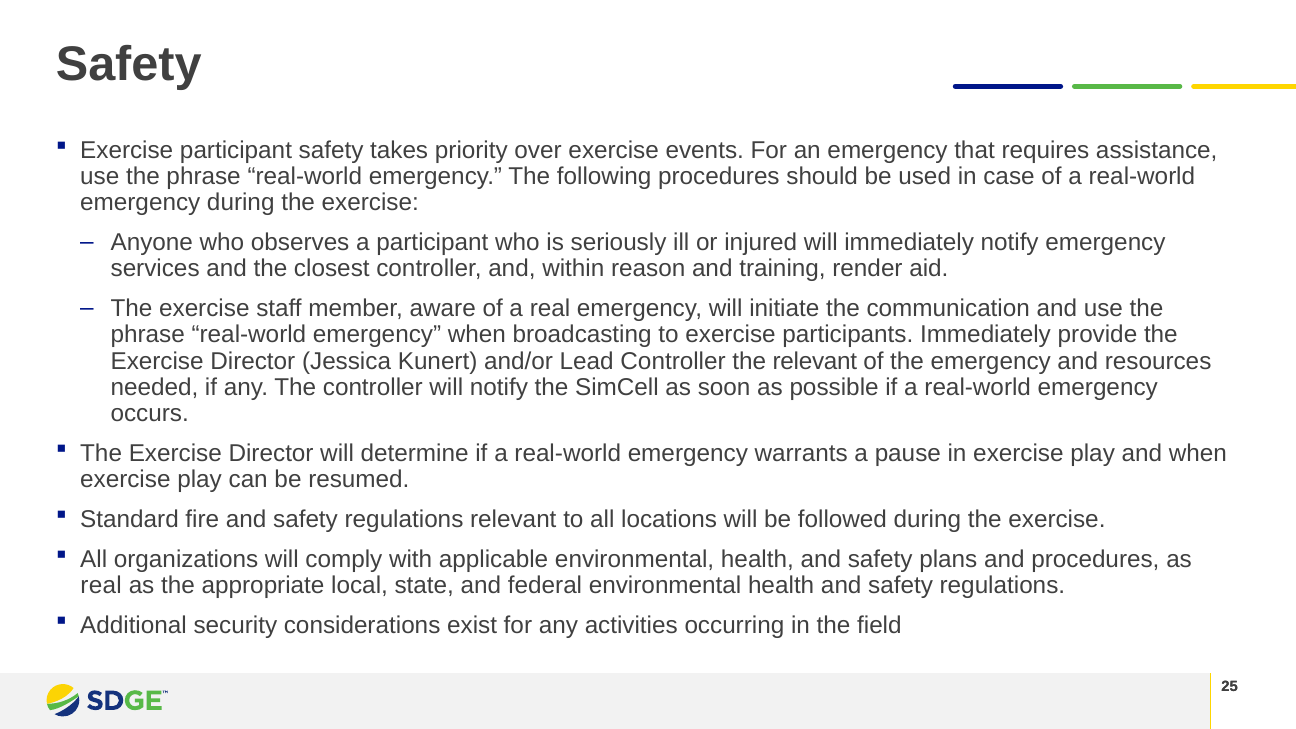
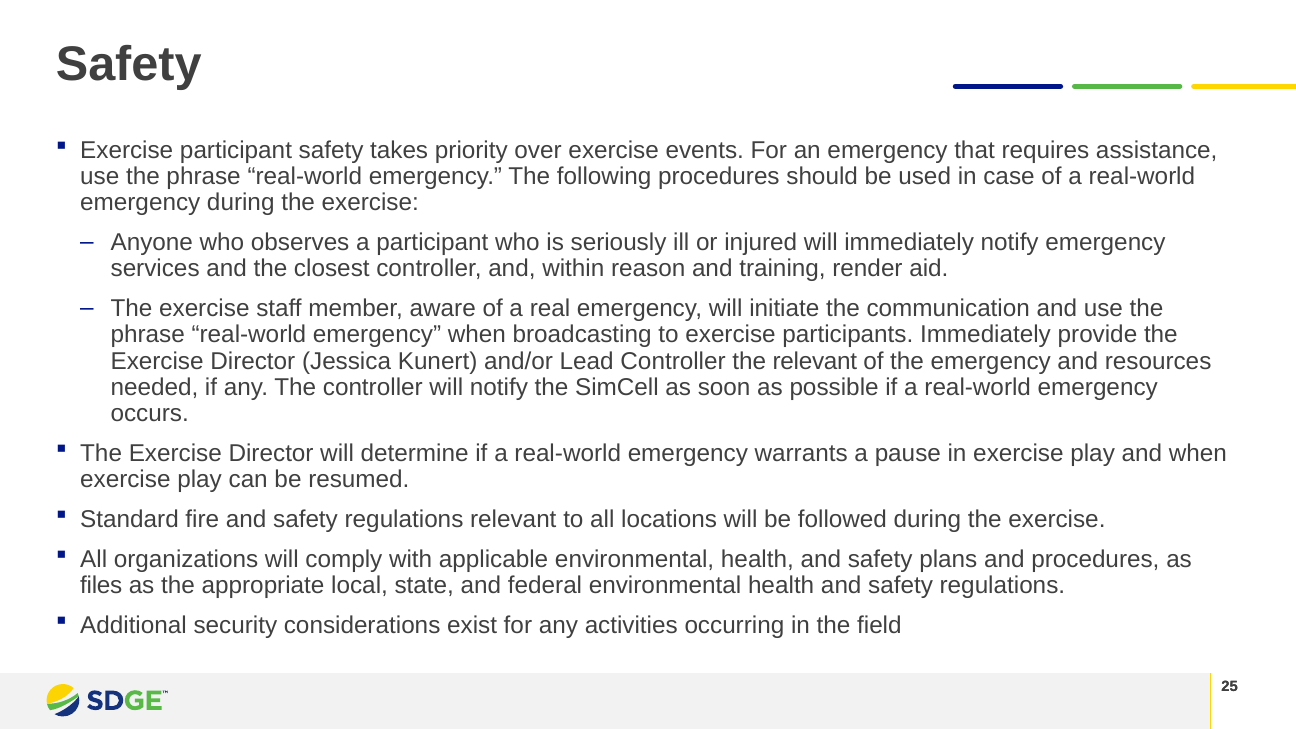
real at (101, 585): real -> files
